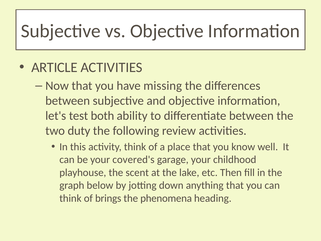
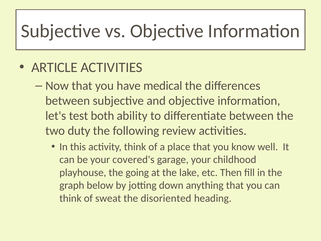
missing: missing -> medical
scent: scent -> going
brings: brings -> sweat
phenomena: phenomena -> disoriented
